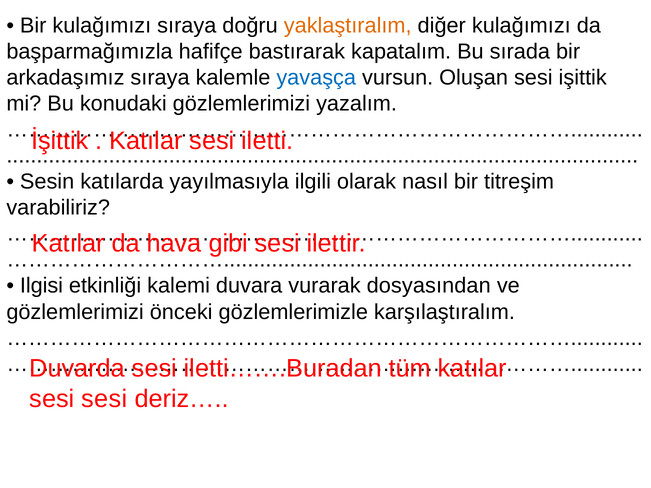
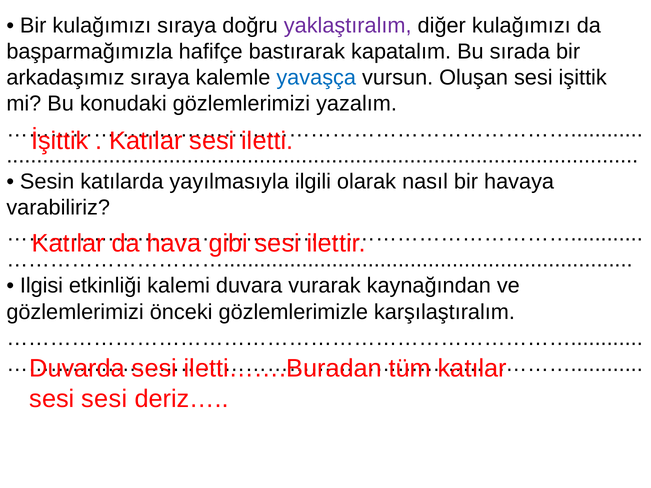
yaklaştıralım colour: orange -> purple
titreşim: titreşim -> havaya
dosyasından: dosyasından -> kaynağından
